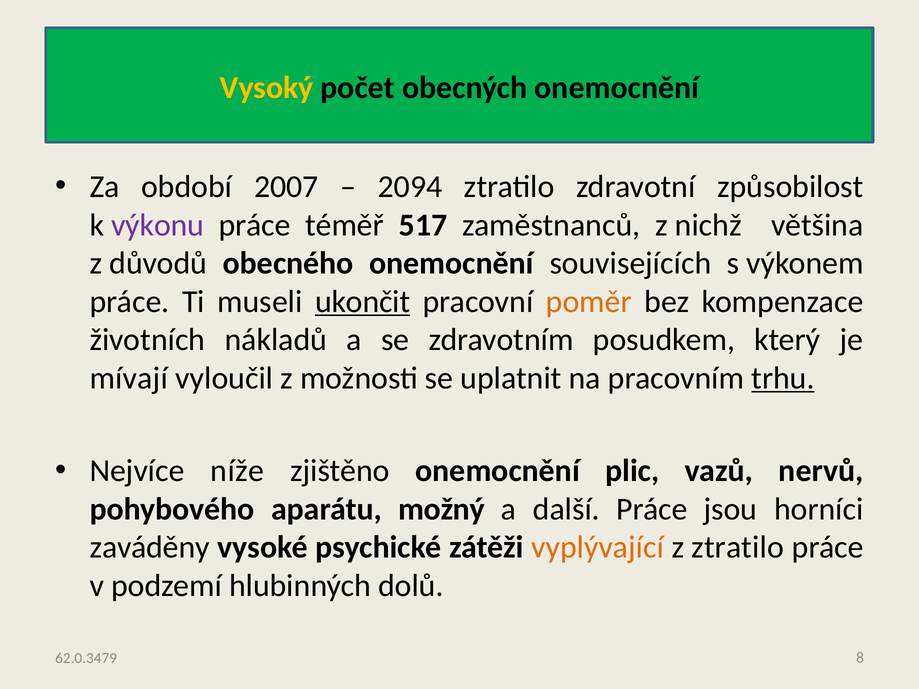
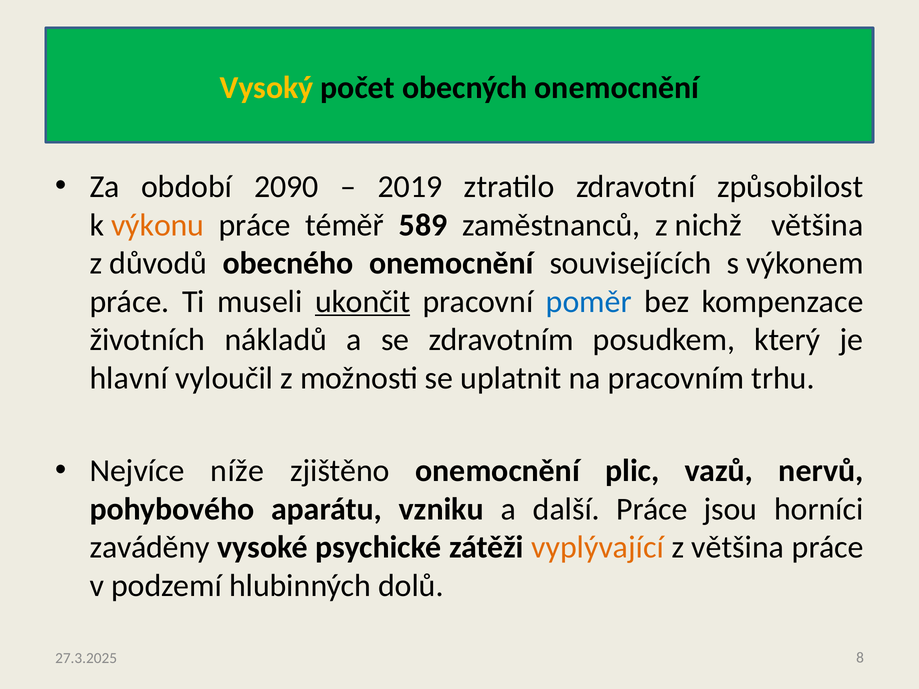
2007: 2007 -> 2090
2094: 2094 -> 2019
výkonu colour: purple -> orange
517: 517 -> 589
poměr colour: orange -> blue
mívají: mívají -> hlavní
trhu underline: present -> none
možný: možný -> vzniku
z ztratilo: ztratilo -> většina
62.0.3479: 62.0.3479 -> 27.3.2025
